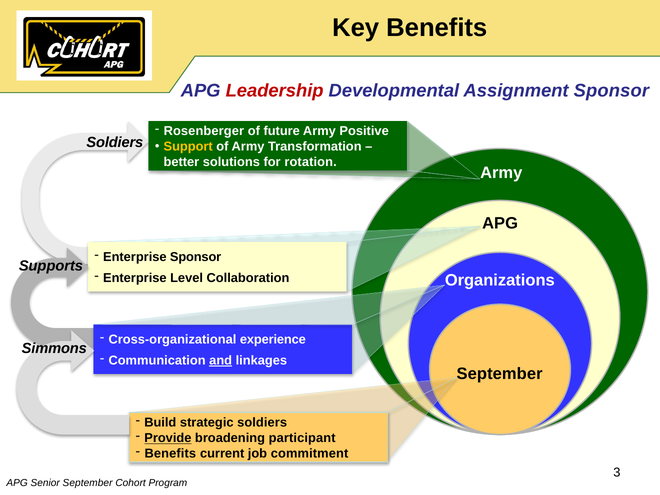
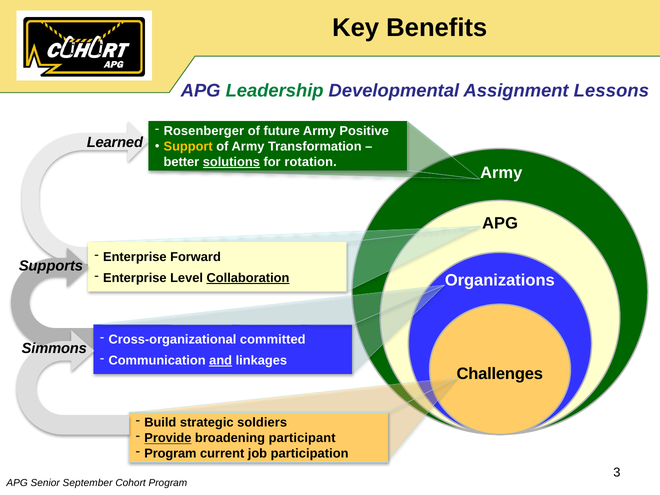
Leadership colour: red -> green
Assignment Sponsor: Sponsor -> Lessons
Soldiers at (115, 143): Soldiers -> Learned
solutions underline: none -> present
Sponsor at (196, 257): Sponsor -> Forward
Collaboration underline: none -> present
experience: experience -> committed
September at (500, 374): September -> Challenges
Benefits at (170, 454): Benefits -> Program
commitment: commitment -> participation
